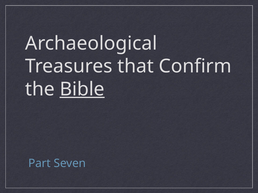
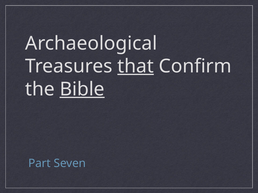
that underline: none -> present
